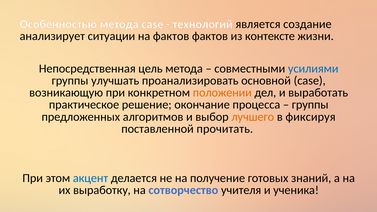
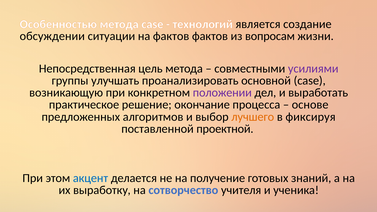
анализирует: анализирует -> обсуждении
контексте: контексте -> вопросам
усилиями colour: blue -> purple
положении colour: orange -> purple
группы at (310, 105): группы -> основе
прочитать: прочитать -> проектной
